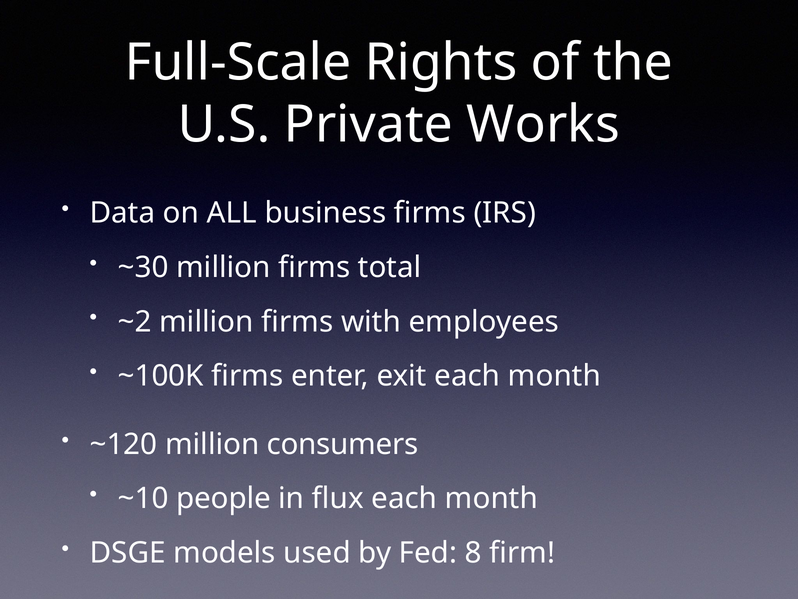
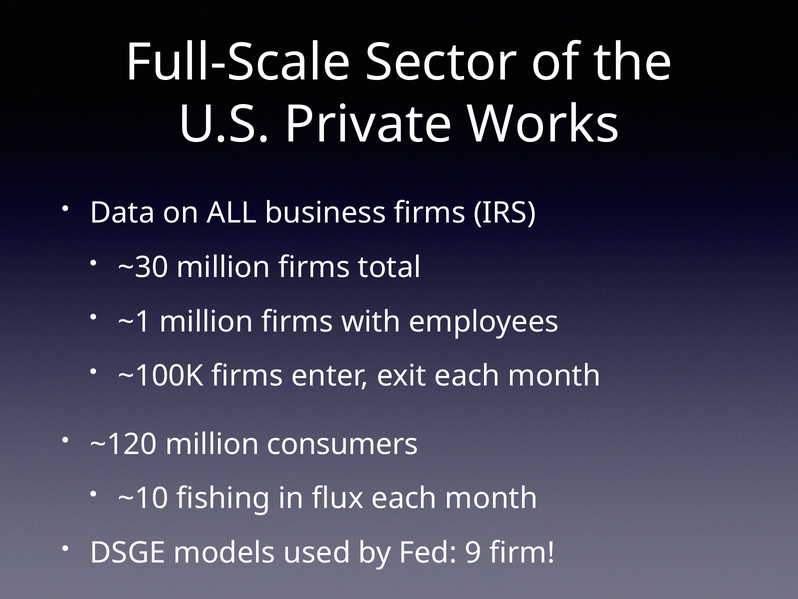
Rights: Rights -> Sector
~2: ~2 -> ~1
people: people -> fishing
8: 8 -> 9
